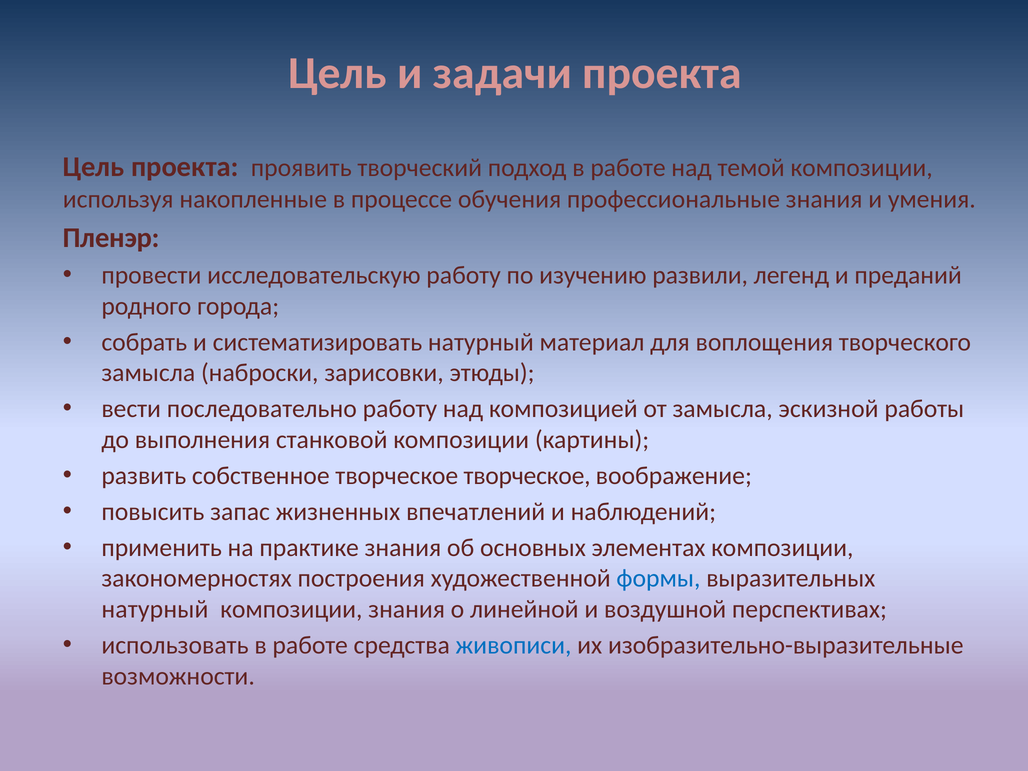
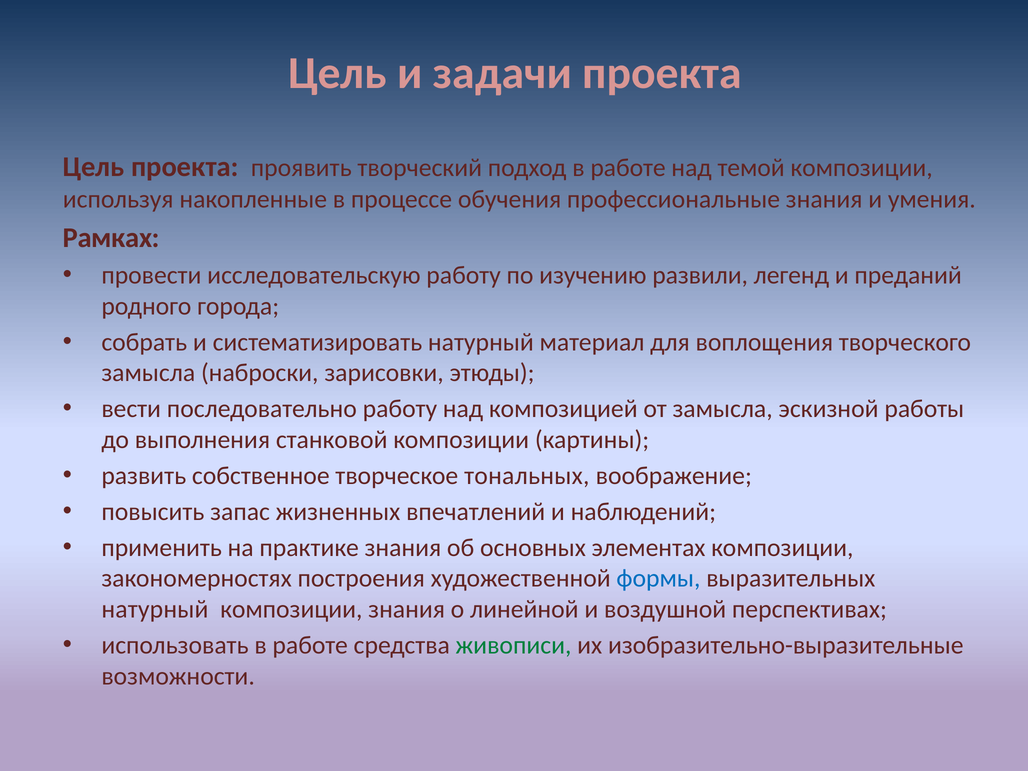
Пленэр: Пленэр -> Рамках
творческое творческое: творческое -> тональных
живописи colour: blue -> green
